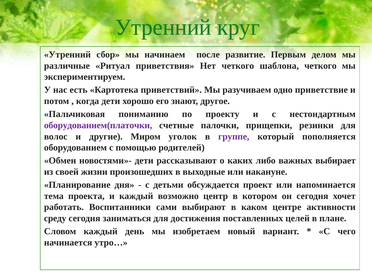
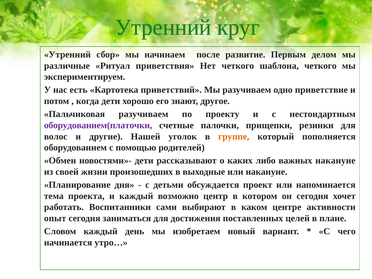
Пальчиковая пониманию: пониманию -> разучиваем
Миром: Миром -> Нашей
группе colour: purple -> orange
важных выбирает: выбирает -> накануне
среду: среду -> опыт
